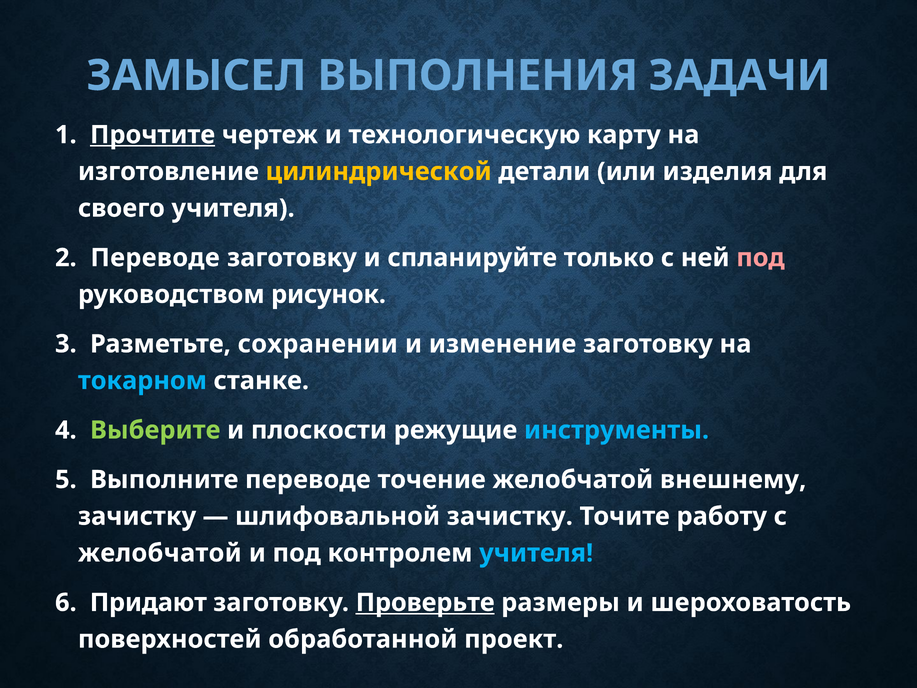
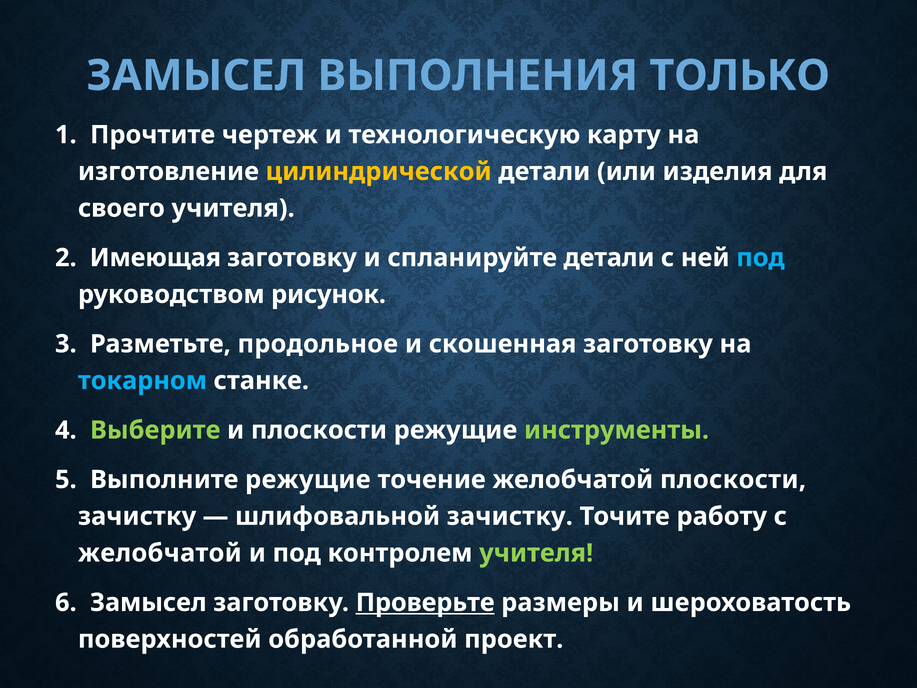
ЗАДАЧИ: ЗАДАЧИ -> ТОЛЬКО
Прочтите underline: present -> none
2 Переводе: Переводе -> Имеющая
спланируйте только: только -> детали
под at (760, 258) colour: pink -> light blue
сохранении: сохранении -> продольное
изменение: изменение -> скошенная
инструменты colour: light blue -> light green
Выполните переводе: переводе -> режущие
желобчатой внешнему: внешнему -> плоскости
учителя at (536, 553) colour: light blue -> light green
6 Придают: Придают -> Замысел
